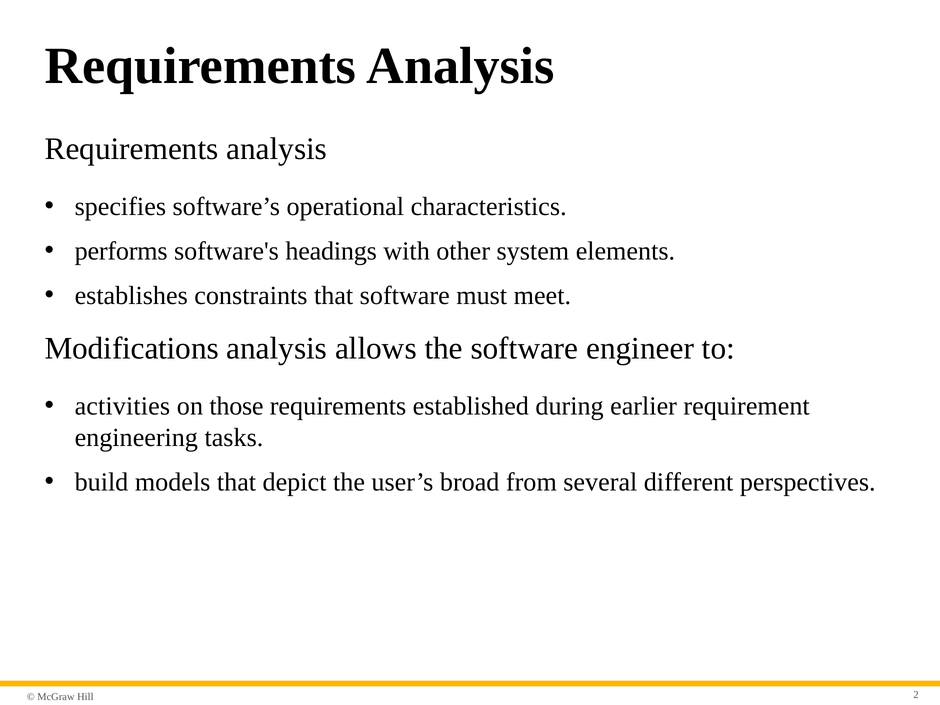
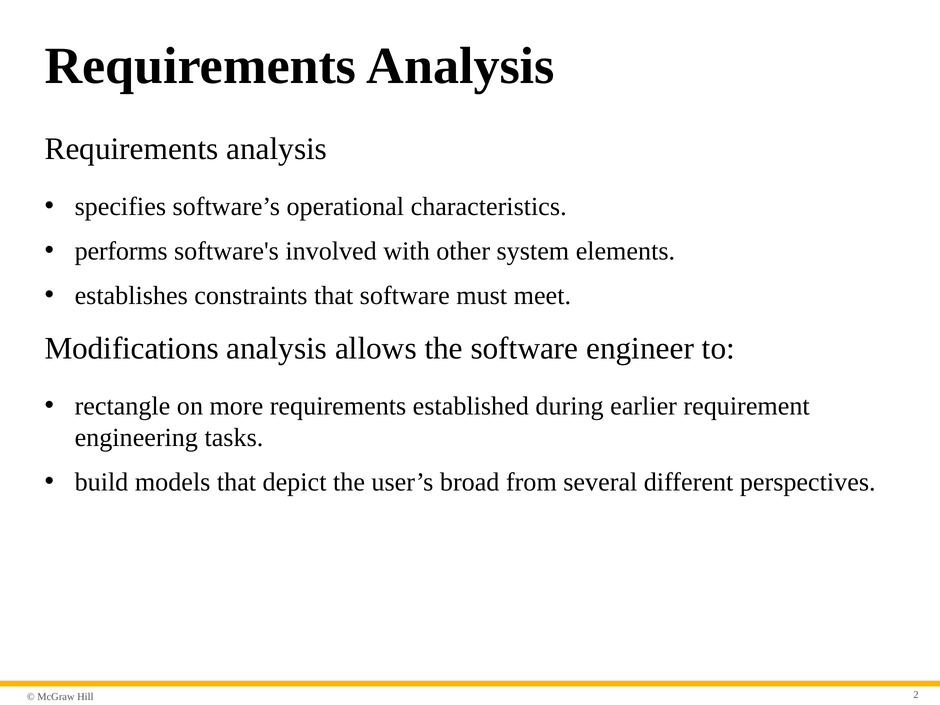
headings: headings -> involved
activities: activities -> rectangle
those: those -> more
